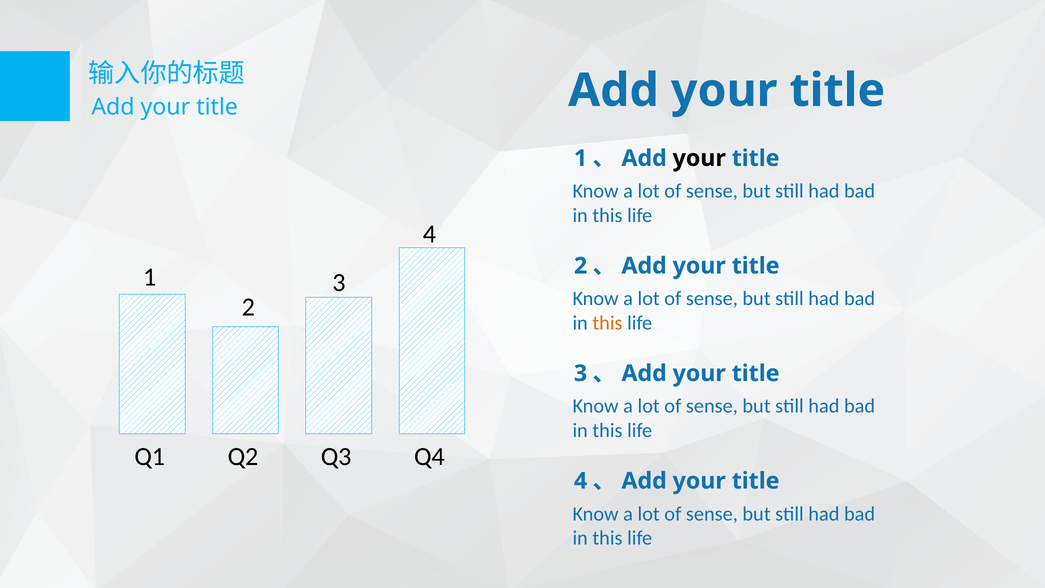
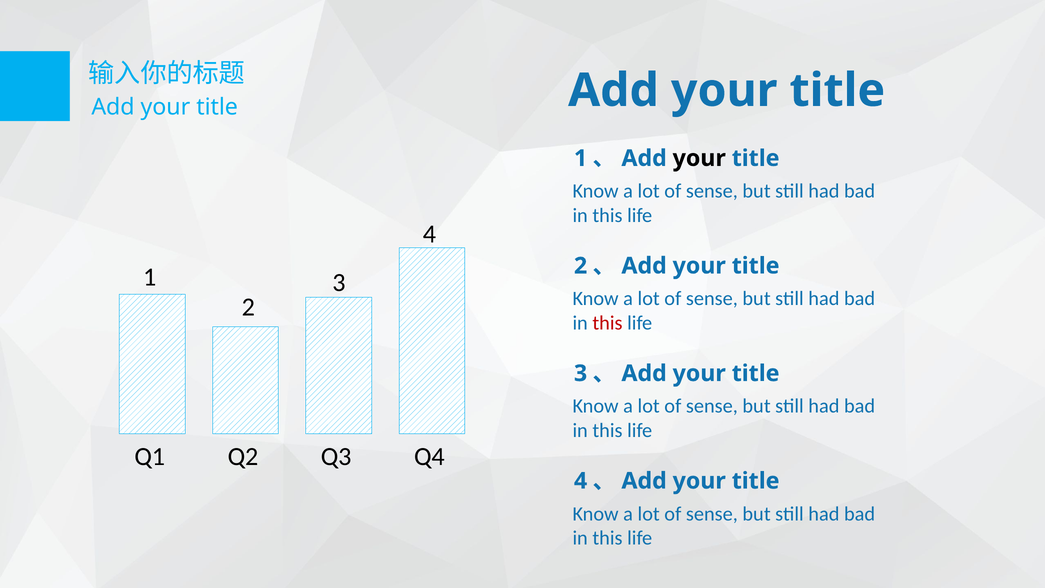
this at (607, 323) colour: orange -> red
